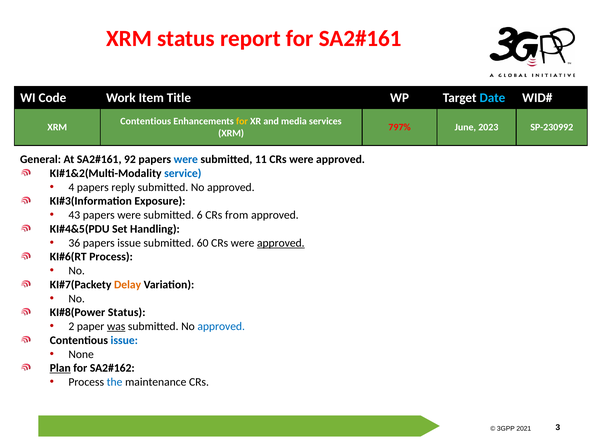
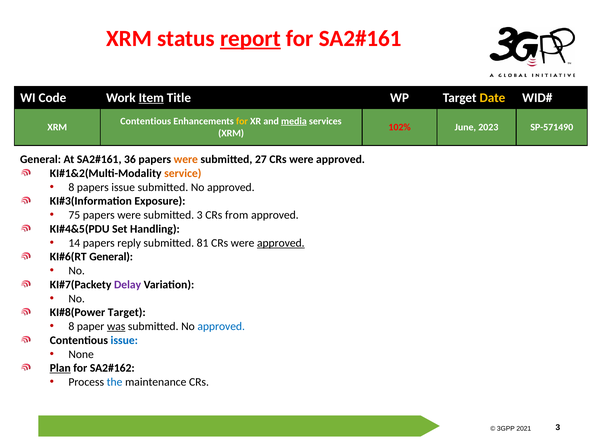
report underline: none -> present
Item underline: none -> present
Date colour: light blue -> yellow
media underline: none -> present
797%: 797% -> 102%
SP-230992: SP-230992 -> SP-571490
92: 92 -> 36
were at (186, 159) colour: blue -> orange
11: 11 -> 27
service colour: blue -> orange
4 at (71, 187): 4 -> 8
papers reply: reply -> issue
43: 43 -> 75
submitted 6: 6 -> 3
36: 36 -> 14
papers issue: issue -> reply
60: 60 -> 81
Process at (111, 256): Process -> General
Delay colour: orange -> purple
Status at (127, 312): Status -> Target
2 at (71, 326): 2 -> 8
